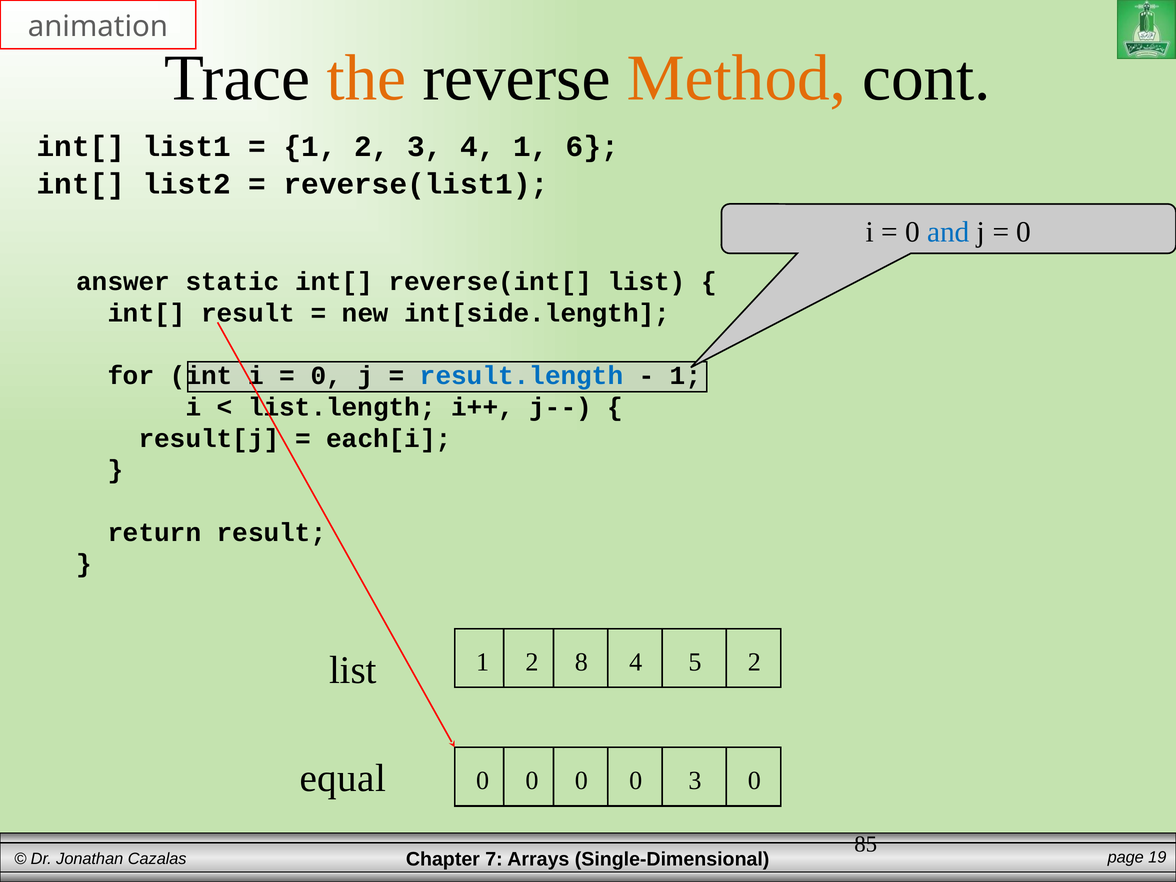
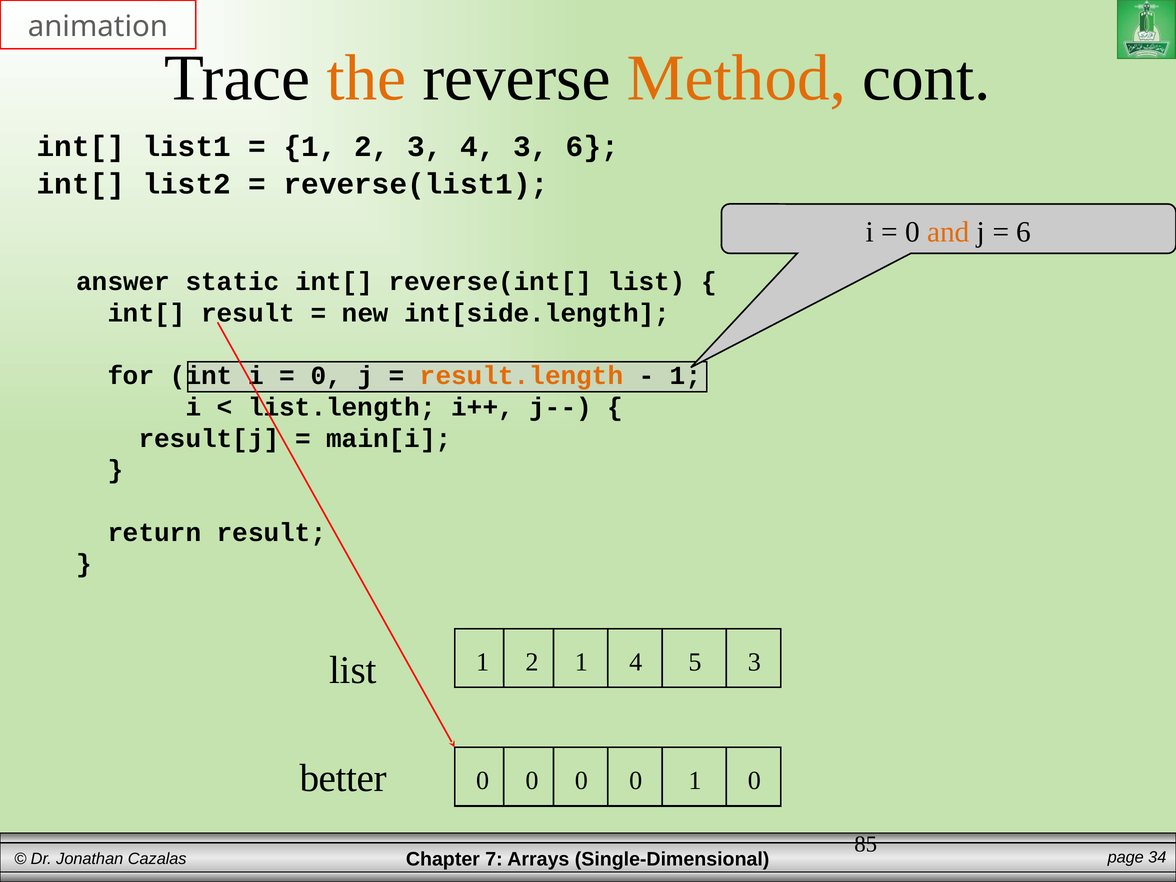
4 1: 1 -> 3
and colour: blue -> orange
0 at (1024, 232): 0 -> 6
result.length colour: blue -> orange
each[i: each[i -> main[i
2 8: 8 -> 1
5 2: 2 -> 3
equal: equal -> better
0 3: 3 -> 1
19: 19 -> 34
